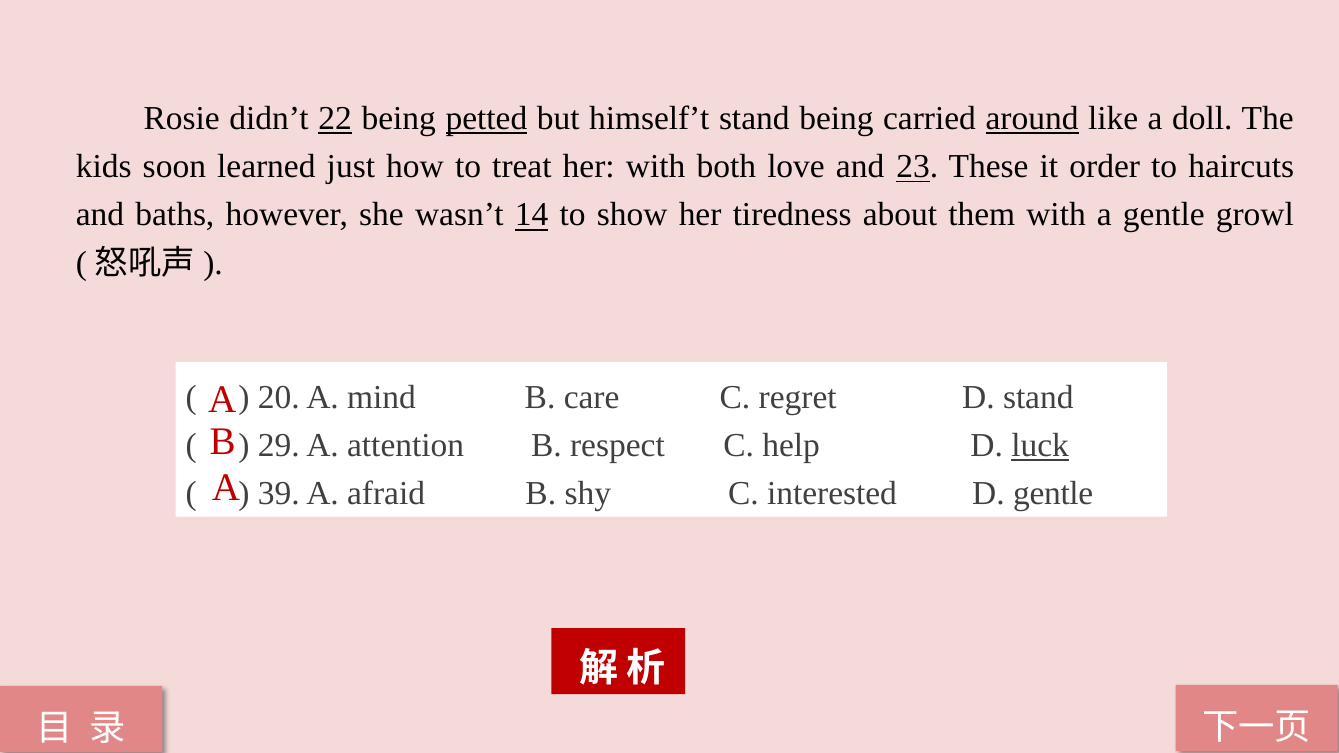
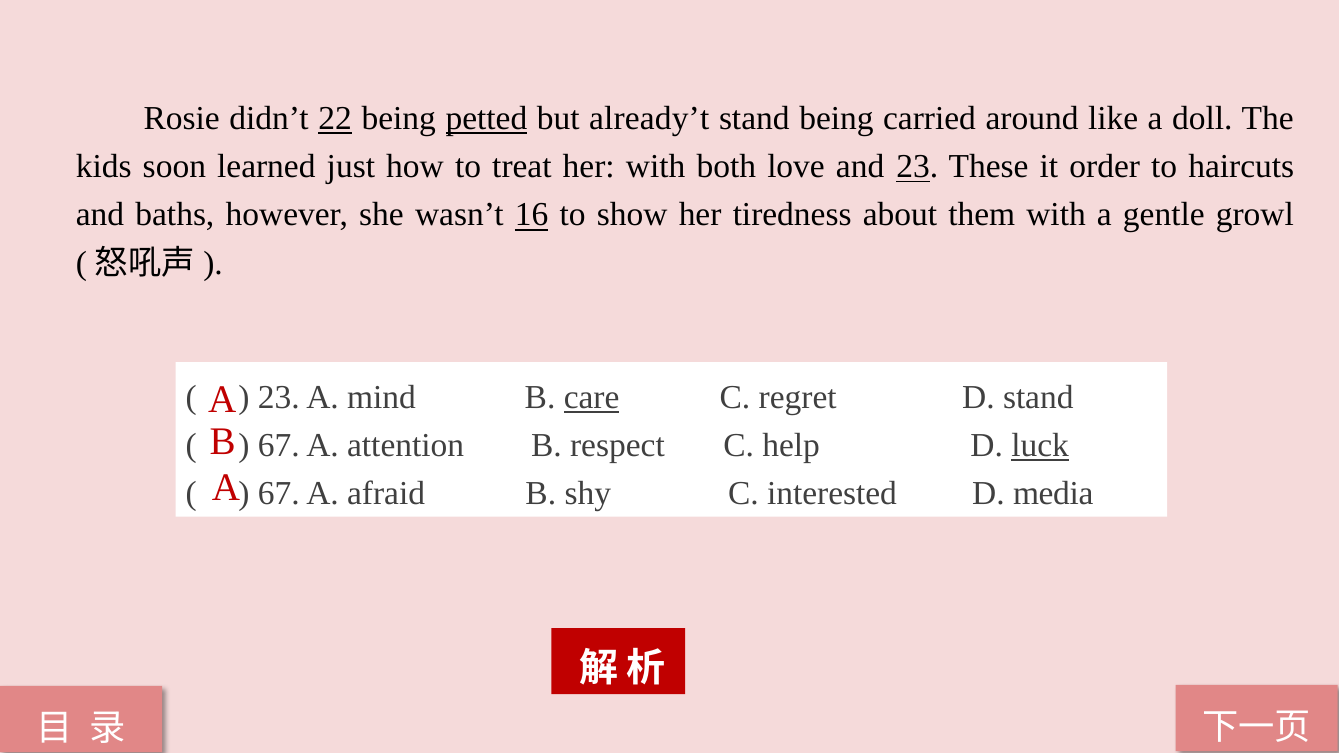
himself’t: himself’t -> already’t
around underline: present -> none
14: 14 -> 16
20 at (279, 398): 20 -> 23
care underline: none -> present
29 at (279, 446): 29 -> 67
39 at (279, 494): 39 -> 67
D gentle: gentle -> media
